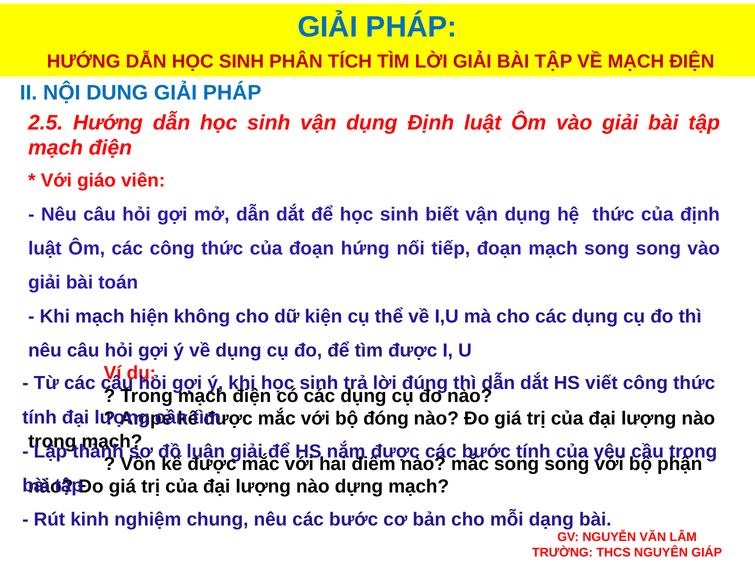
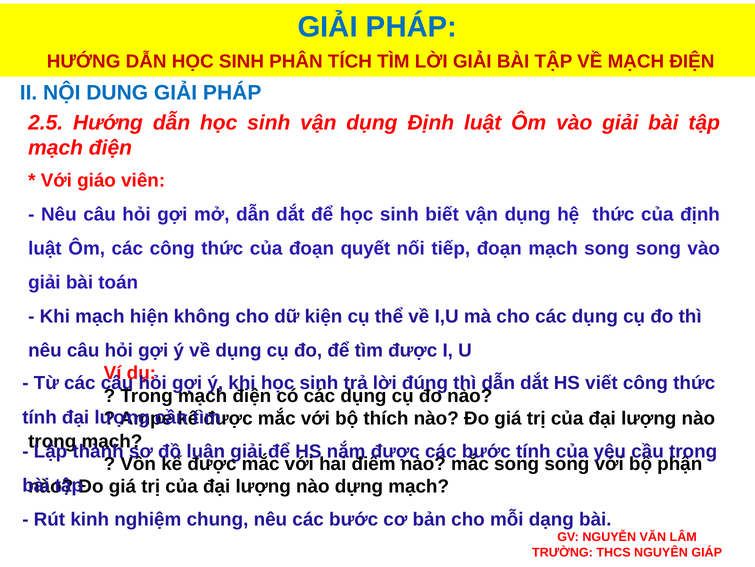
hứng: hứng -> quyết
đóng: đóng -> thích
